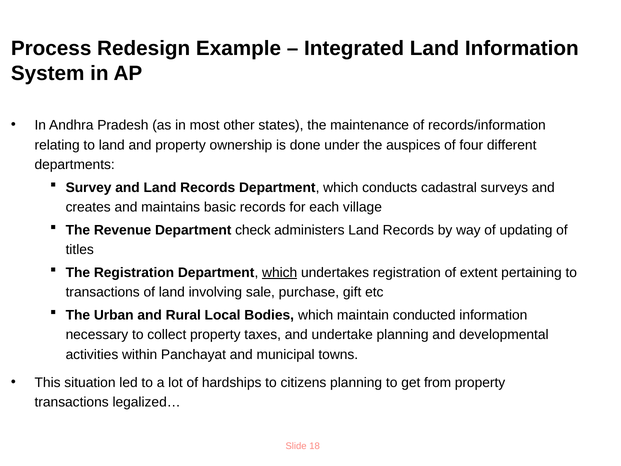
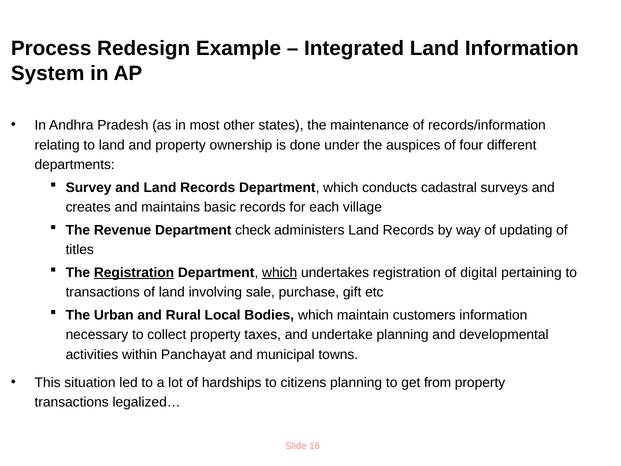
Registration at (134, 272) underline: none -> present
extent: extent -> digital
conducted: conducted -> customers
